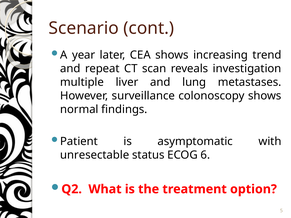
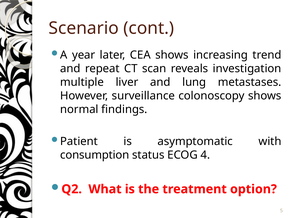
unresectable: unresectable -> consumption
6: 6 -> 4
